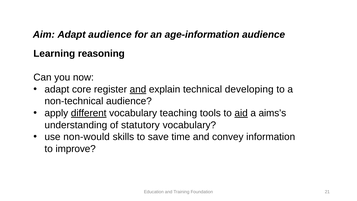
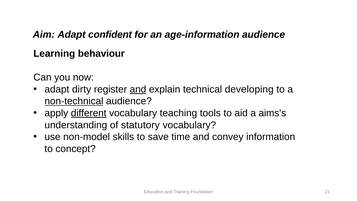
Adapt audience: audience -> confident
reasoning: reasoning -> behaviour
core: core -> dirty
non-technical underline: none -> present
aid underline: present -> none
non-would: non-would -> non-model
improve: improve -> concept
